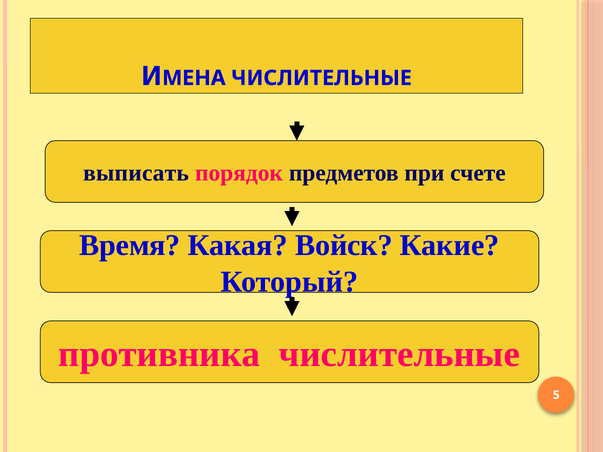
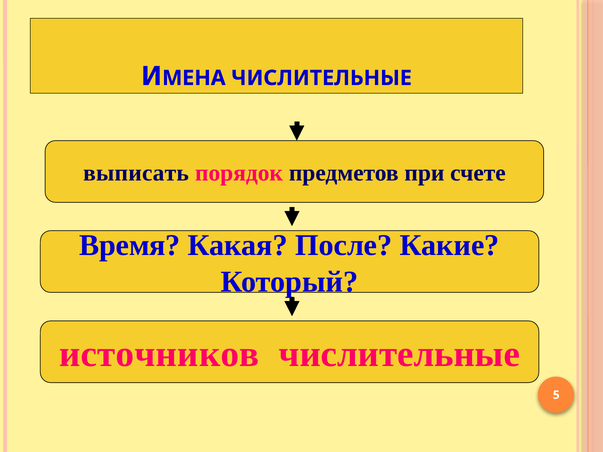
Войск: Войск -> После
противника: противника -> источников
